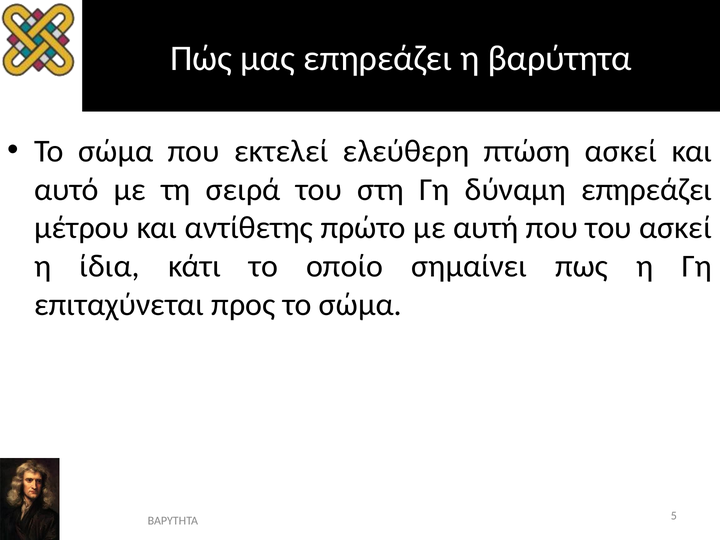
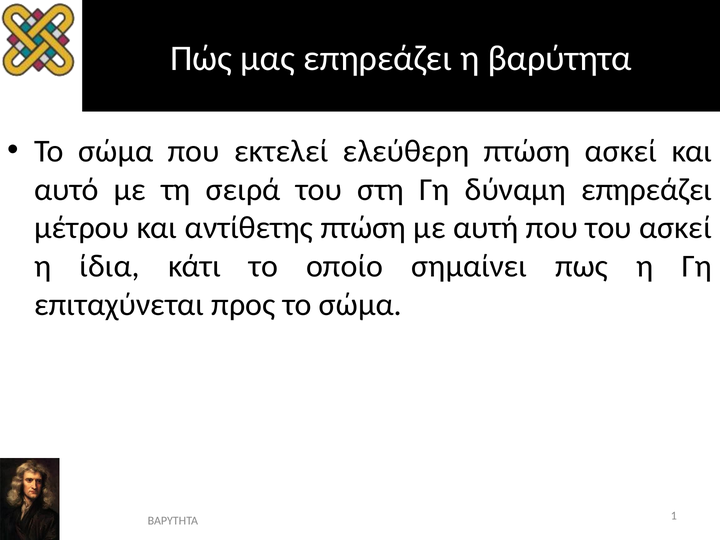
αντίθετης πρώτο: πρώτο -> πτώση
5: 5 -> 1
